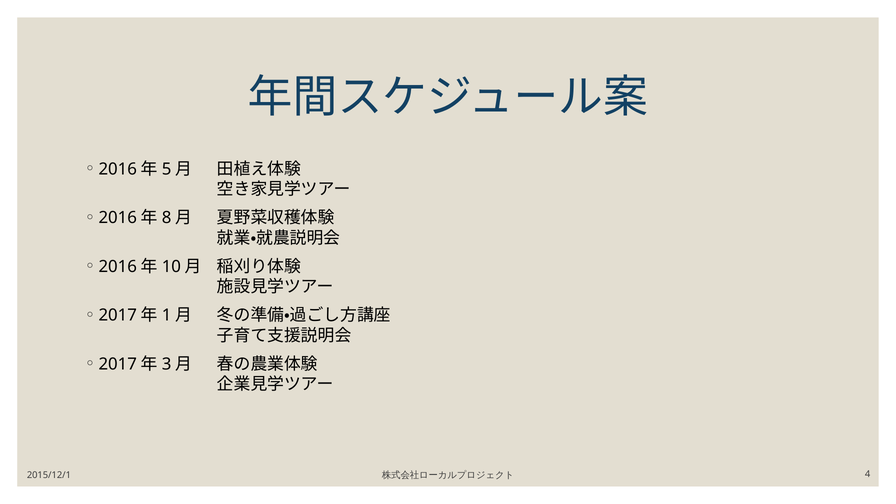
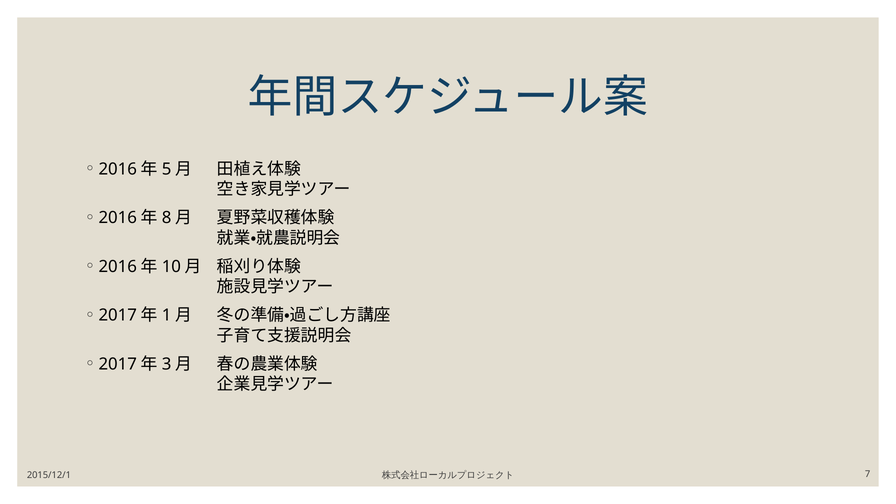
4: 4 -> 7
